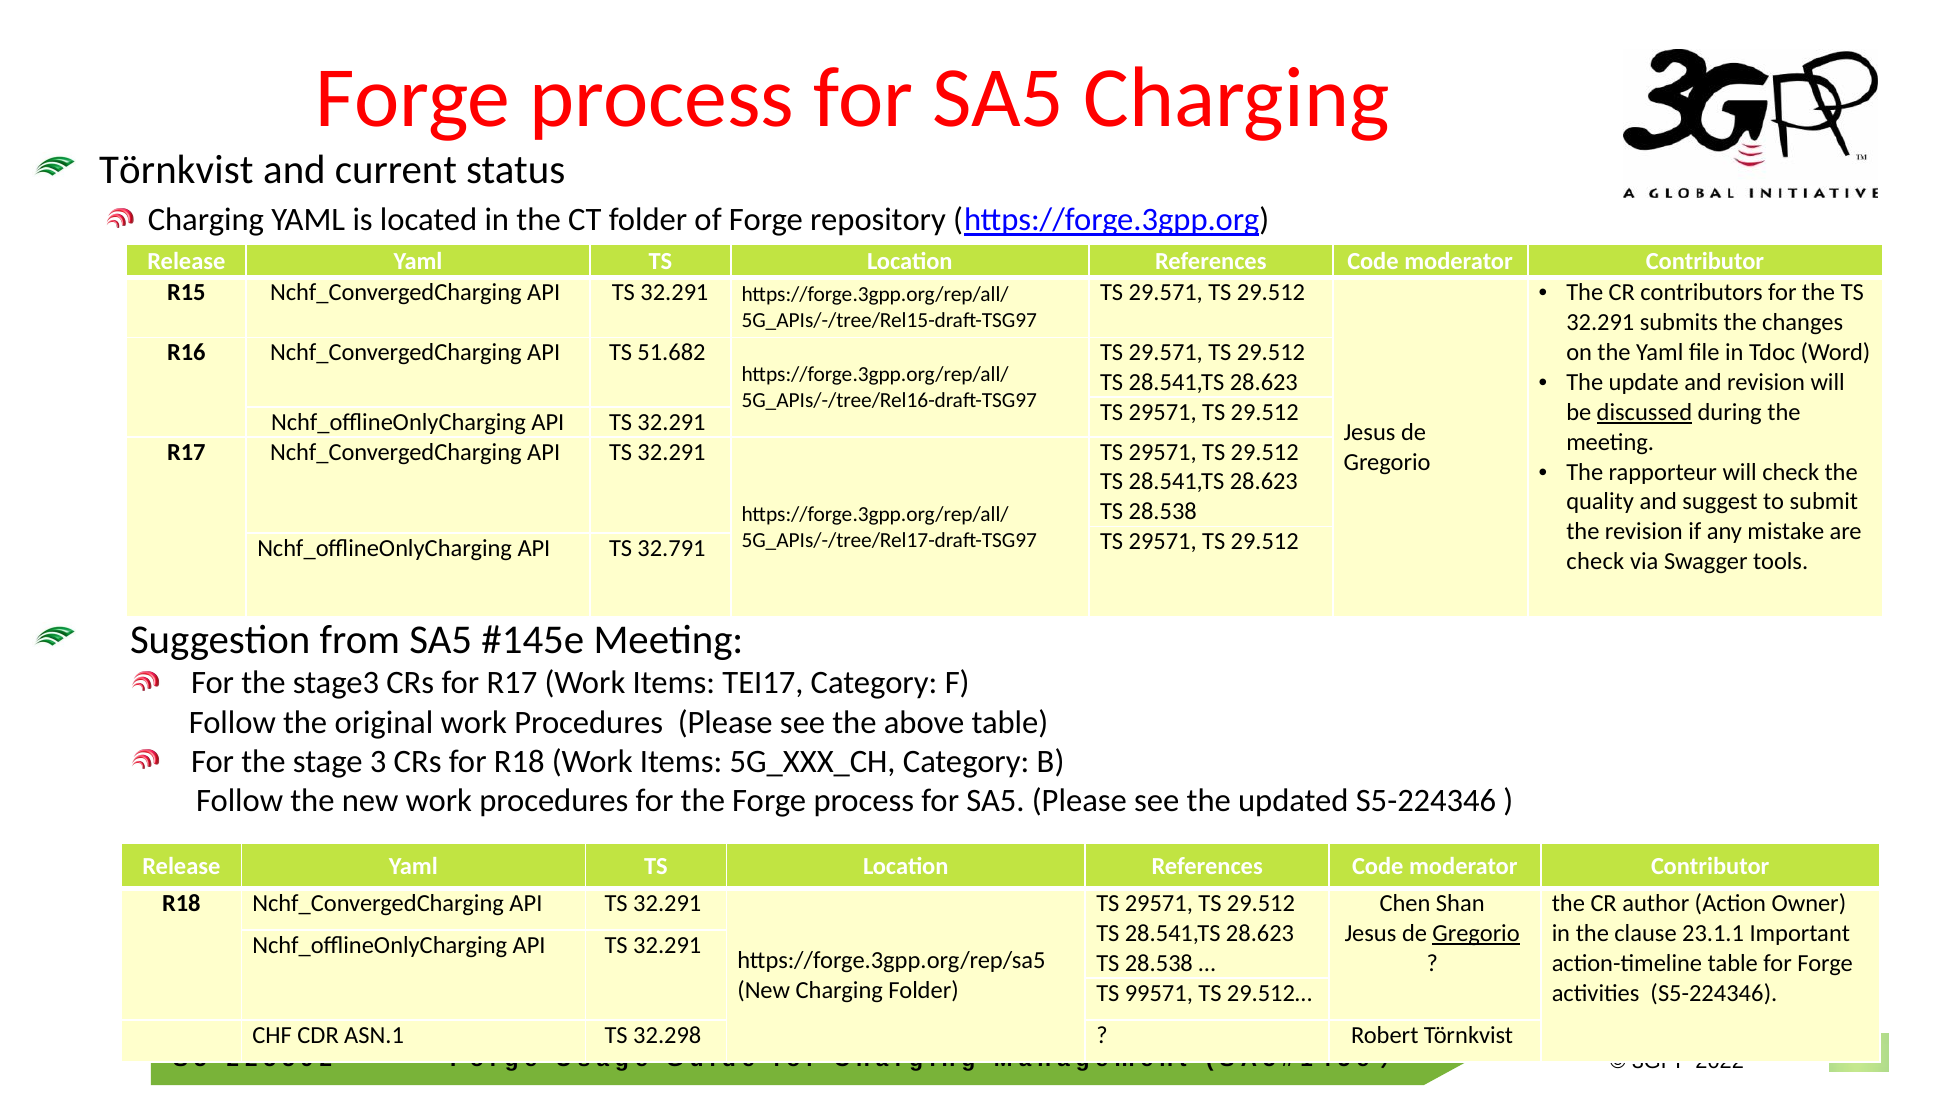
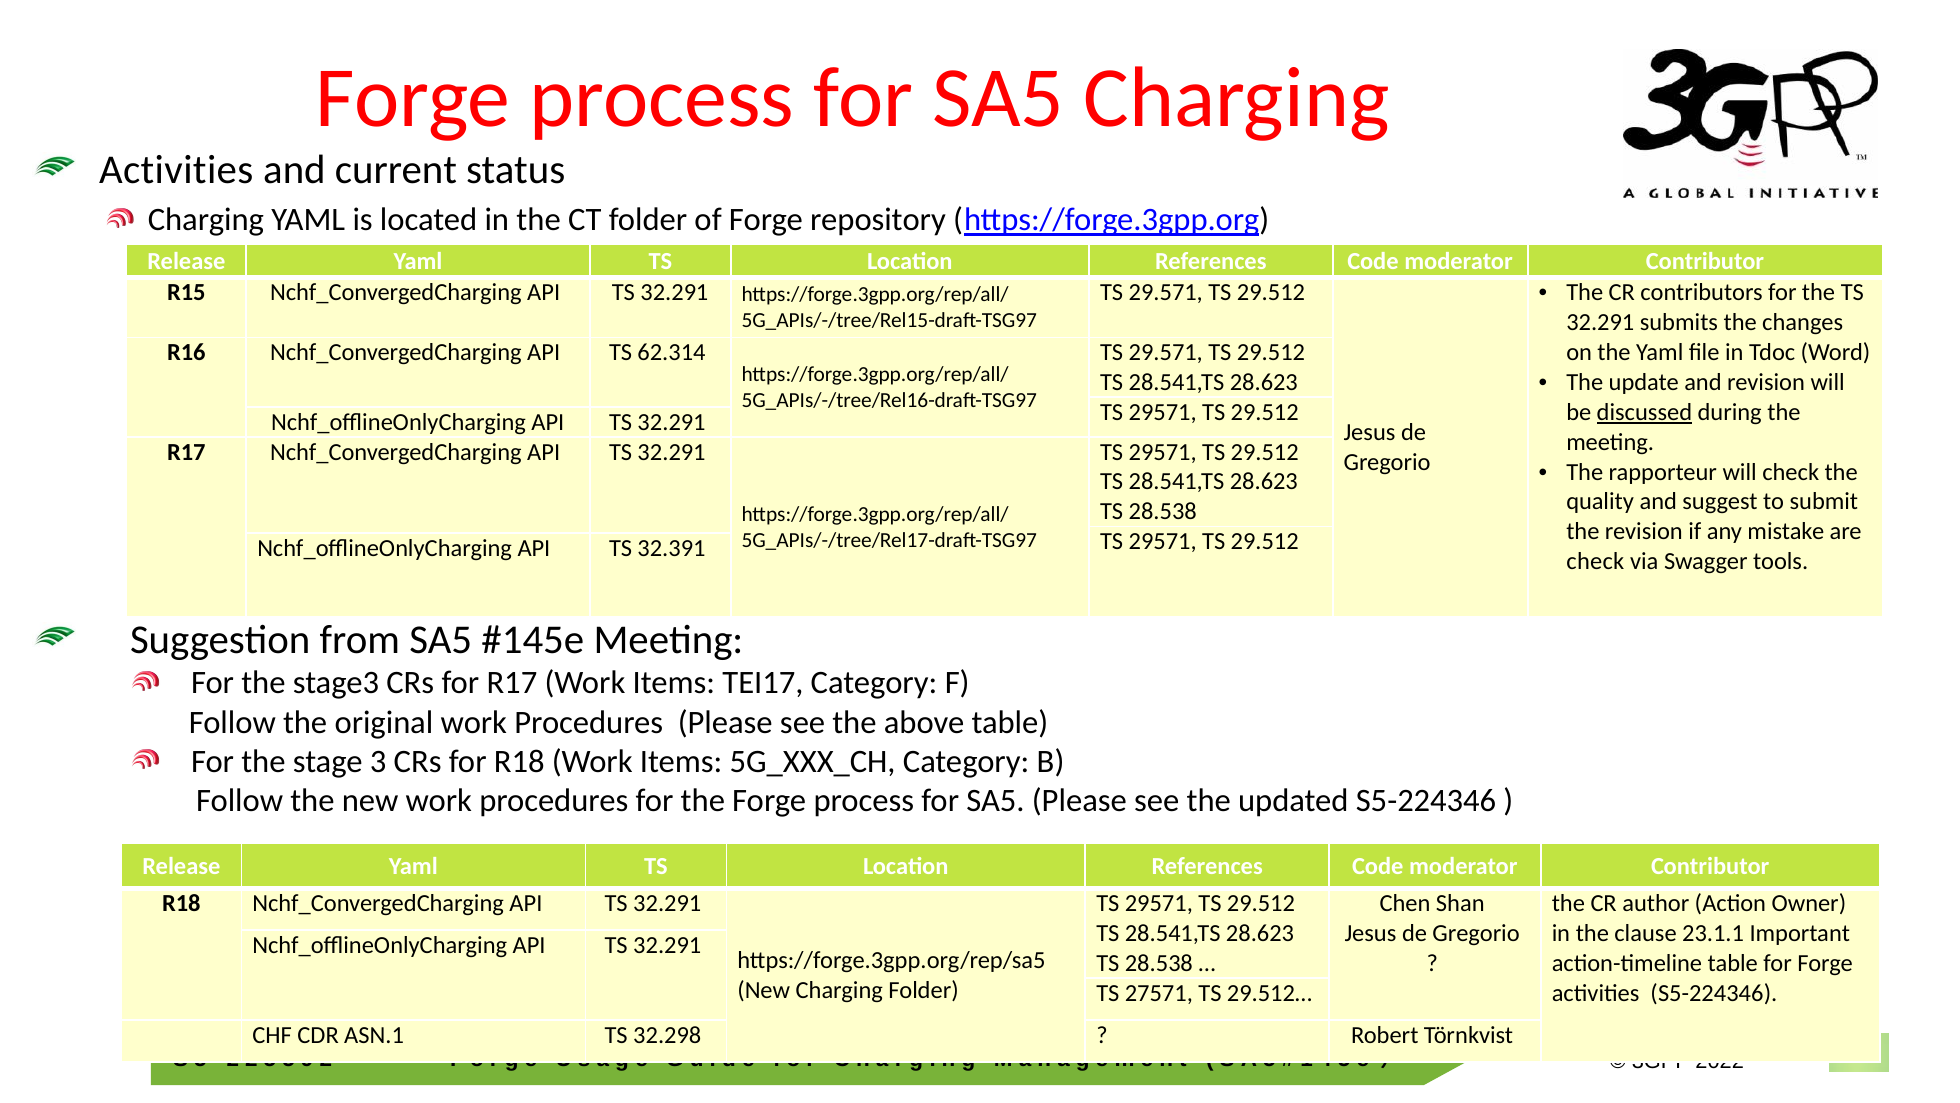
Törnkvist at (176, 170): Törnkvist -> Activities
51.682: 51.682 -> 62.314
32.791: 32.791 -> 32.391
Gregorio at (1476, 933) underline: present -> none
99571: 99571 -> 27571
